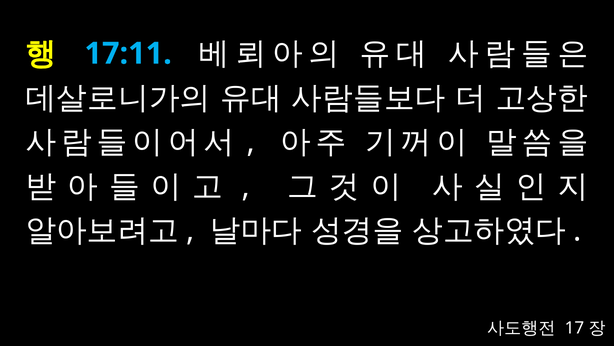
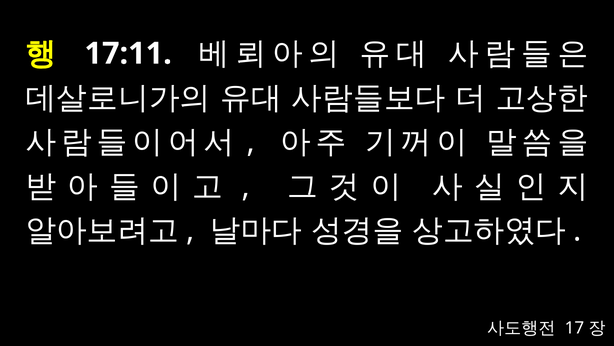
17:11 colour: light blue -> white
